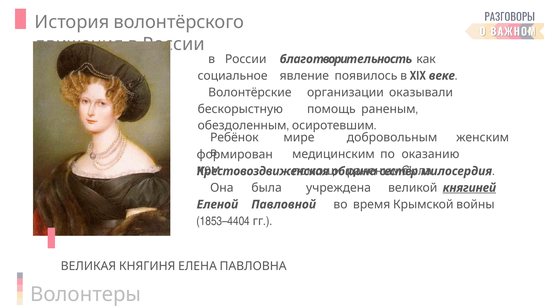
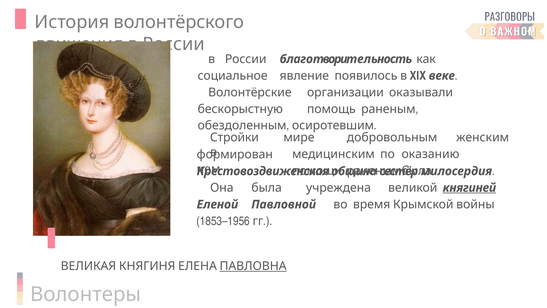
Ребёнок: Ребёнок -> Стройки
1853–4404: 1853–4404 -> 1853–1956
ПАВЛОВНА underline: none -> present
